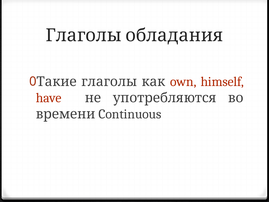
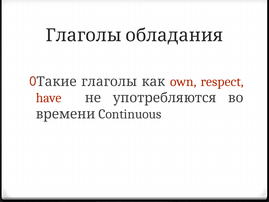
himself: himself -> respect
